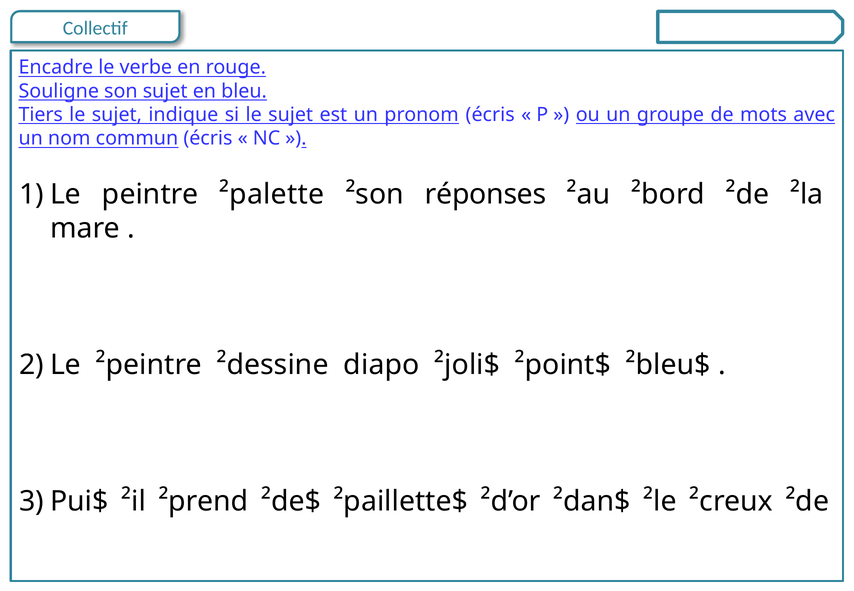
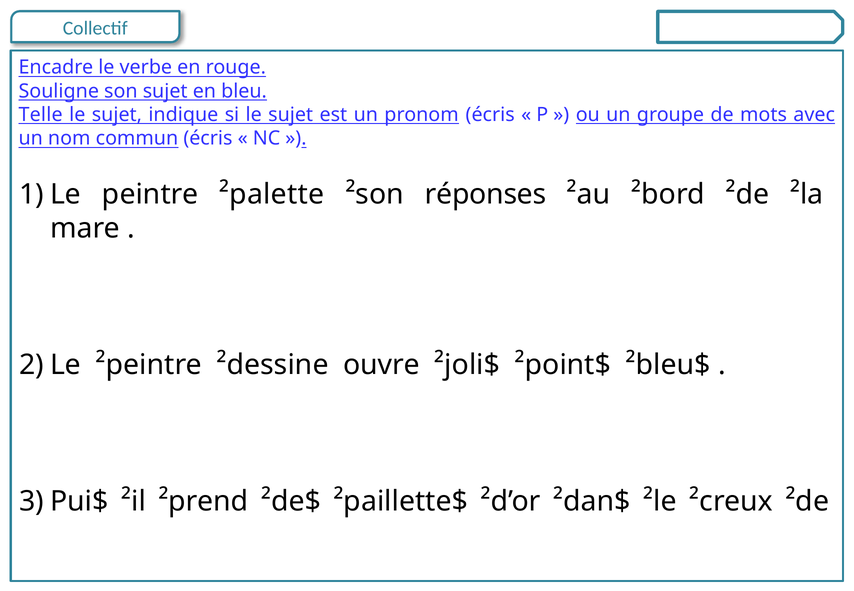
Tiers: Tiers -> Telle
diapo: diapo -> ouvre
